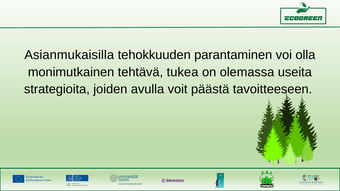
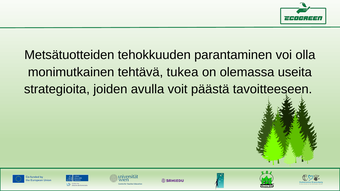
Asianmukaisilla: Asianmukaisilla -> Metsätuotteiden
